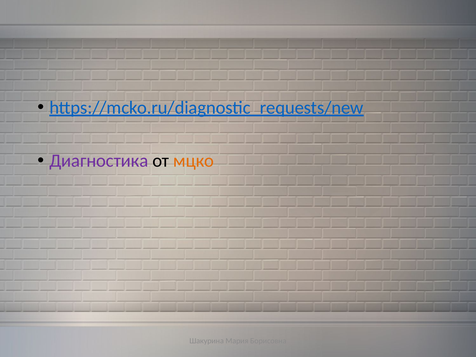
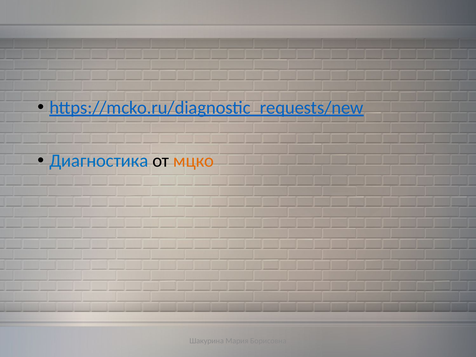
Диагностика colour: purple -> blue
